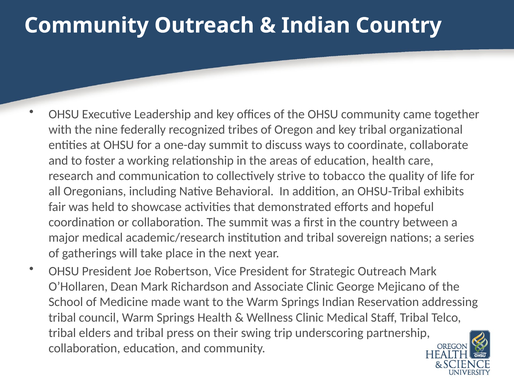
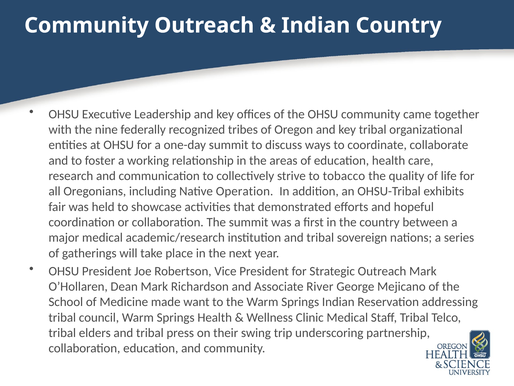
Behavioral: Behavioral -> Operation
Associate Clinic: Clinic -> River
